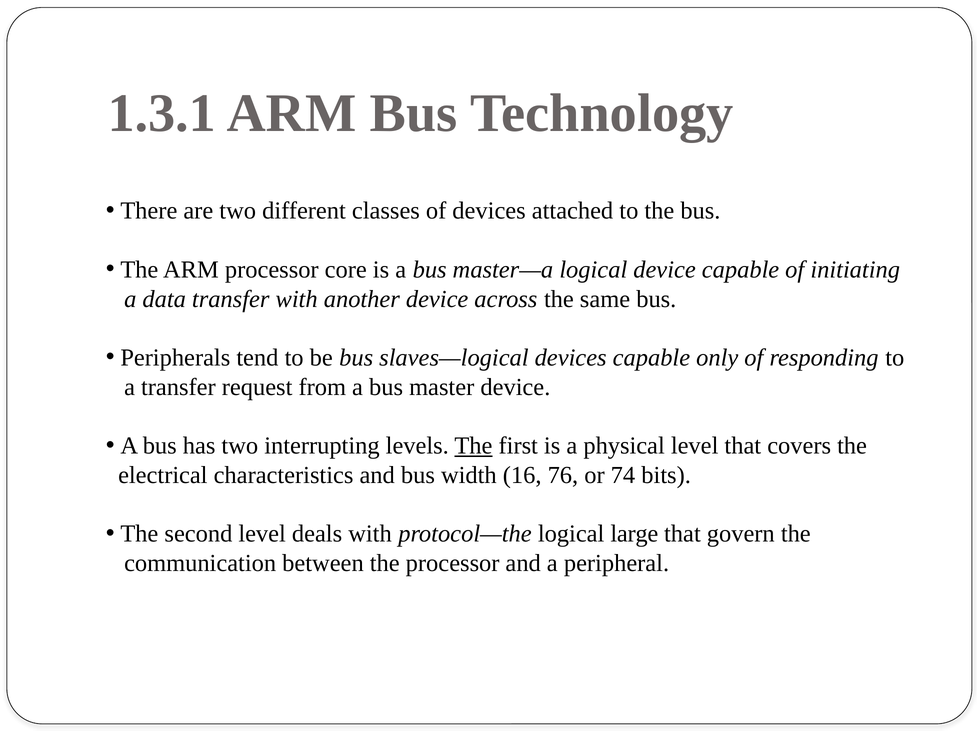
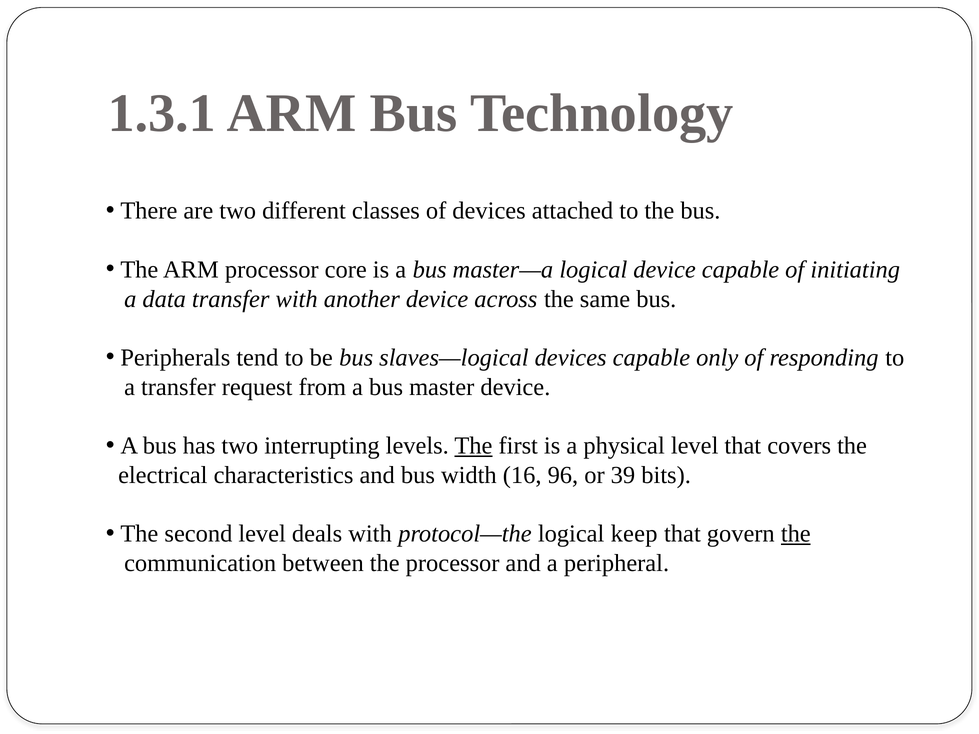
76: 76 -> 96
74: 74 -> 39
large: large -> keep
the at (796, 534) underline: none -> present
